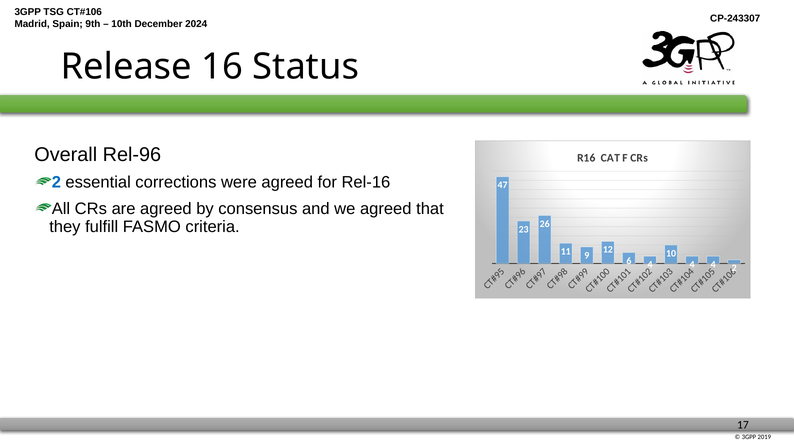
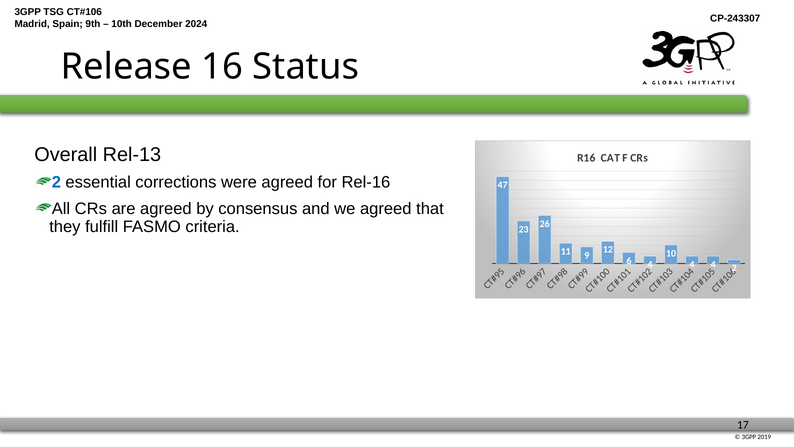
Rel-96: Rel-96 -> Rel-13
